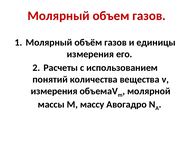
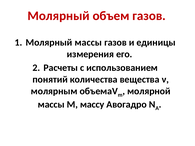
Молярный объём: объём -> массы
измерения at (54, 91): измерения -> молярным
